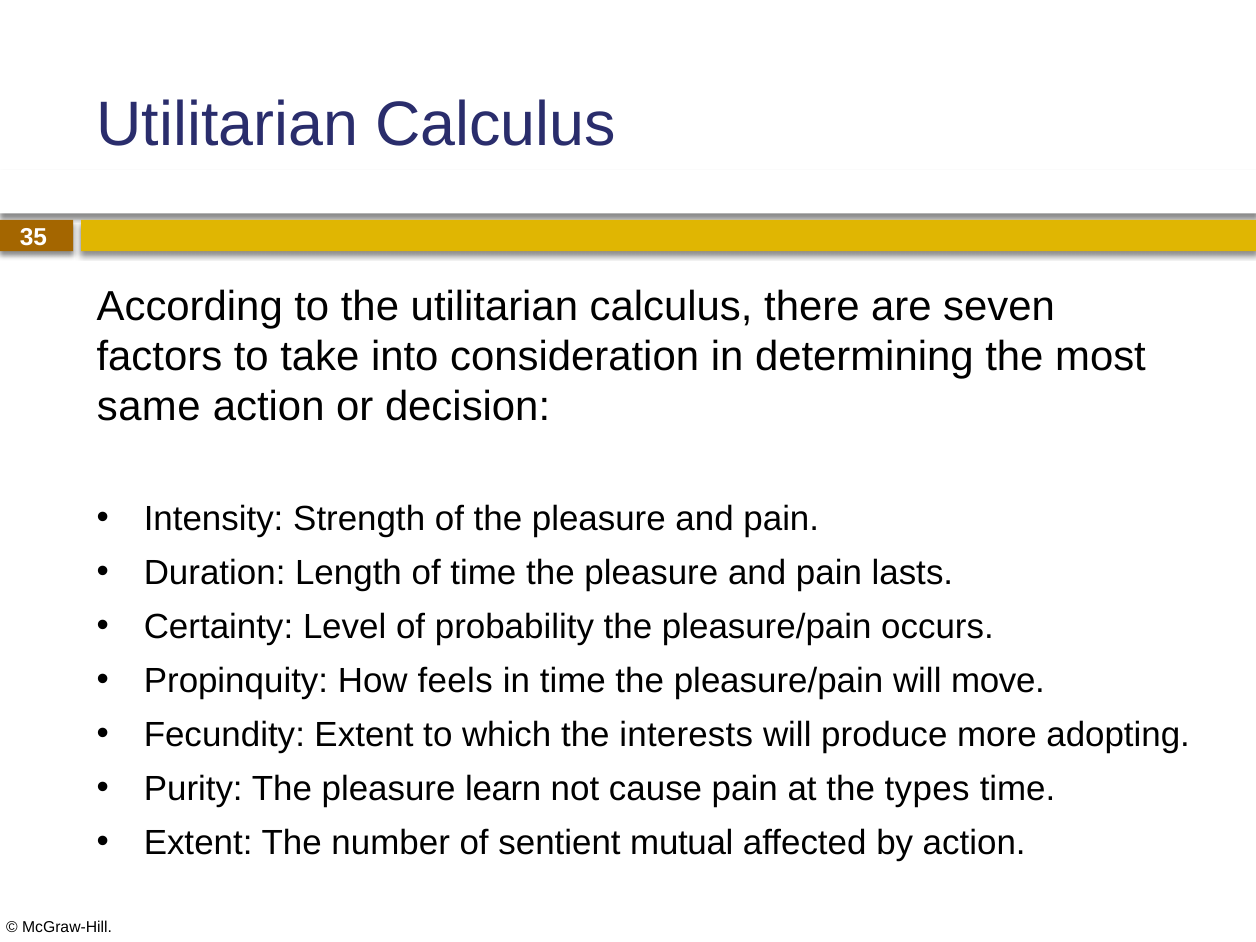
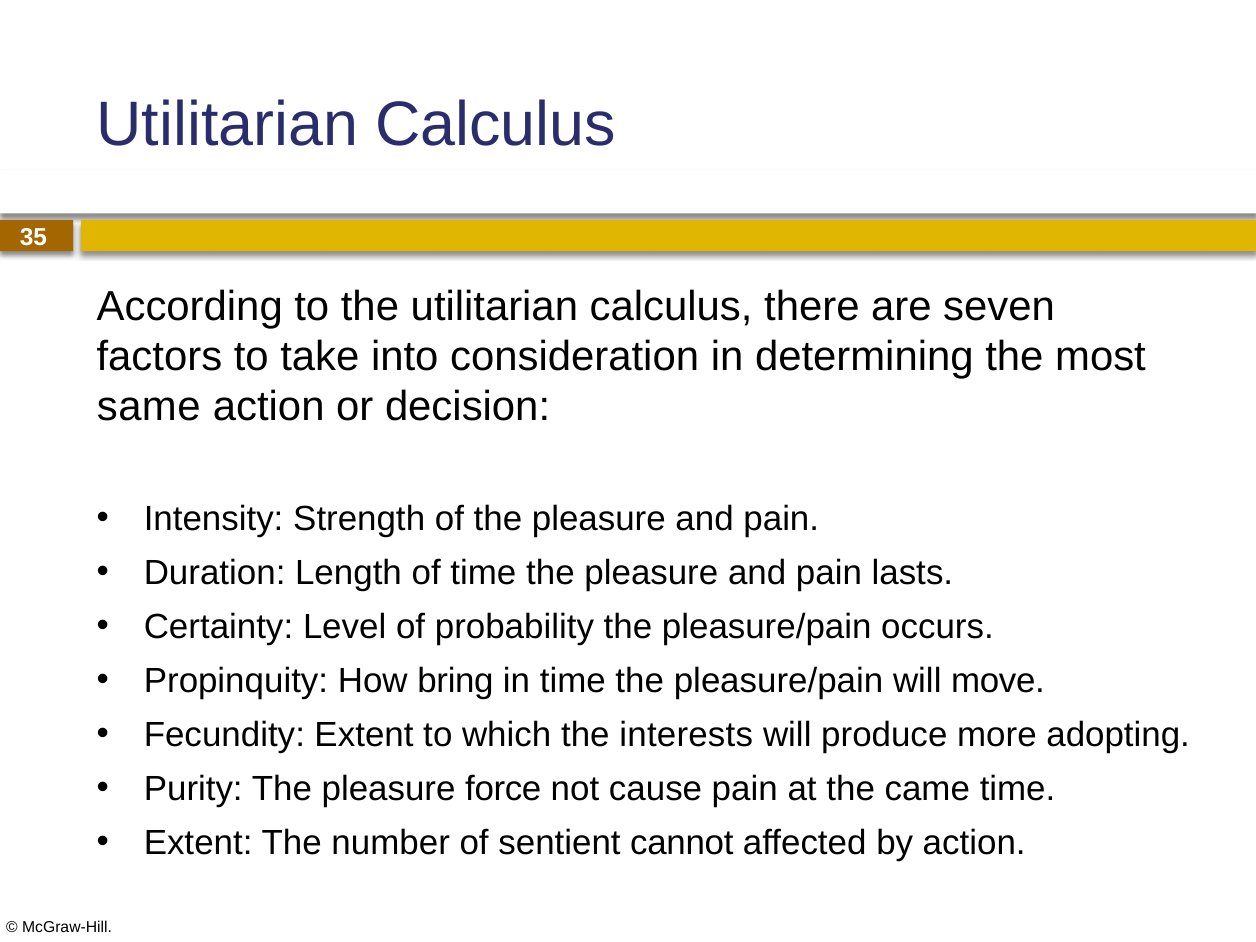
feels: feels -> bring
learn: learn -> force
types: types -> came
mutual: mutual -> cannot
